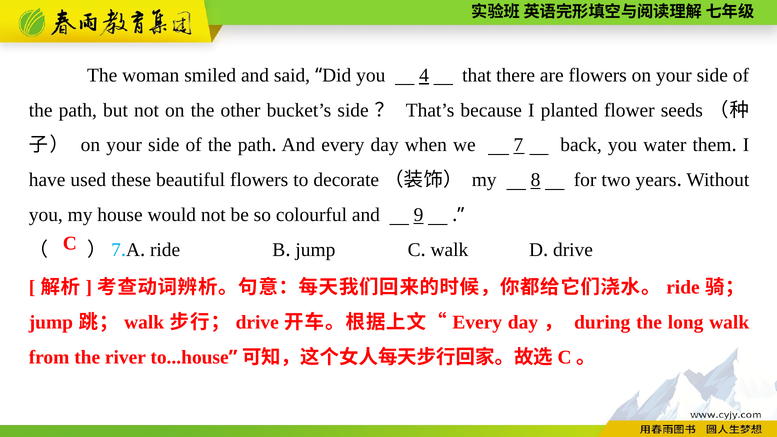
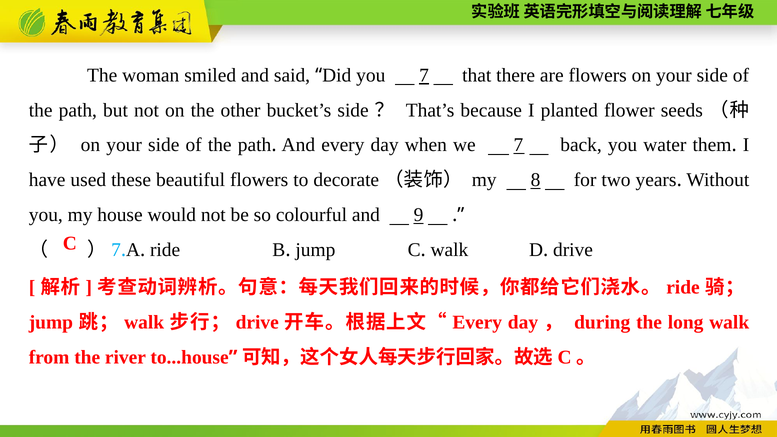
you 4: 4 -> 7
